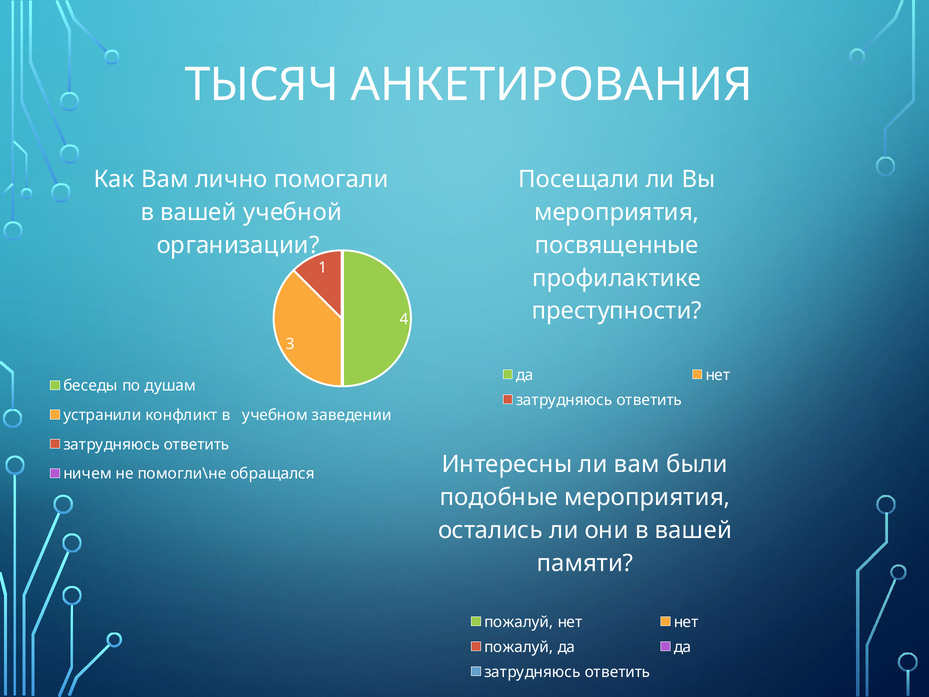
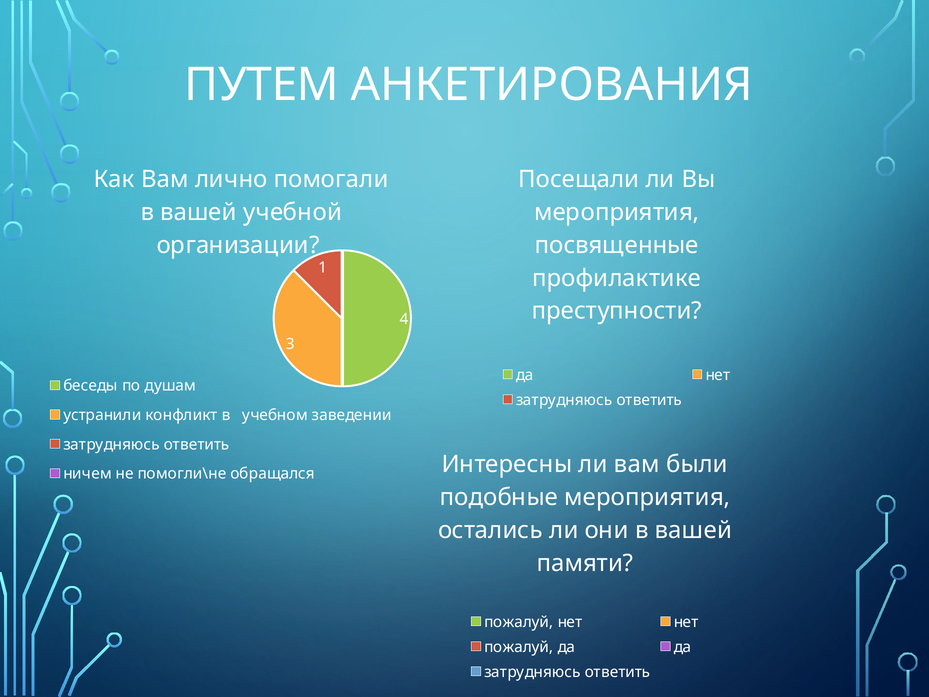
ТЫСЯЧ: ТЫСЯЧ -> ПУТЕМ
